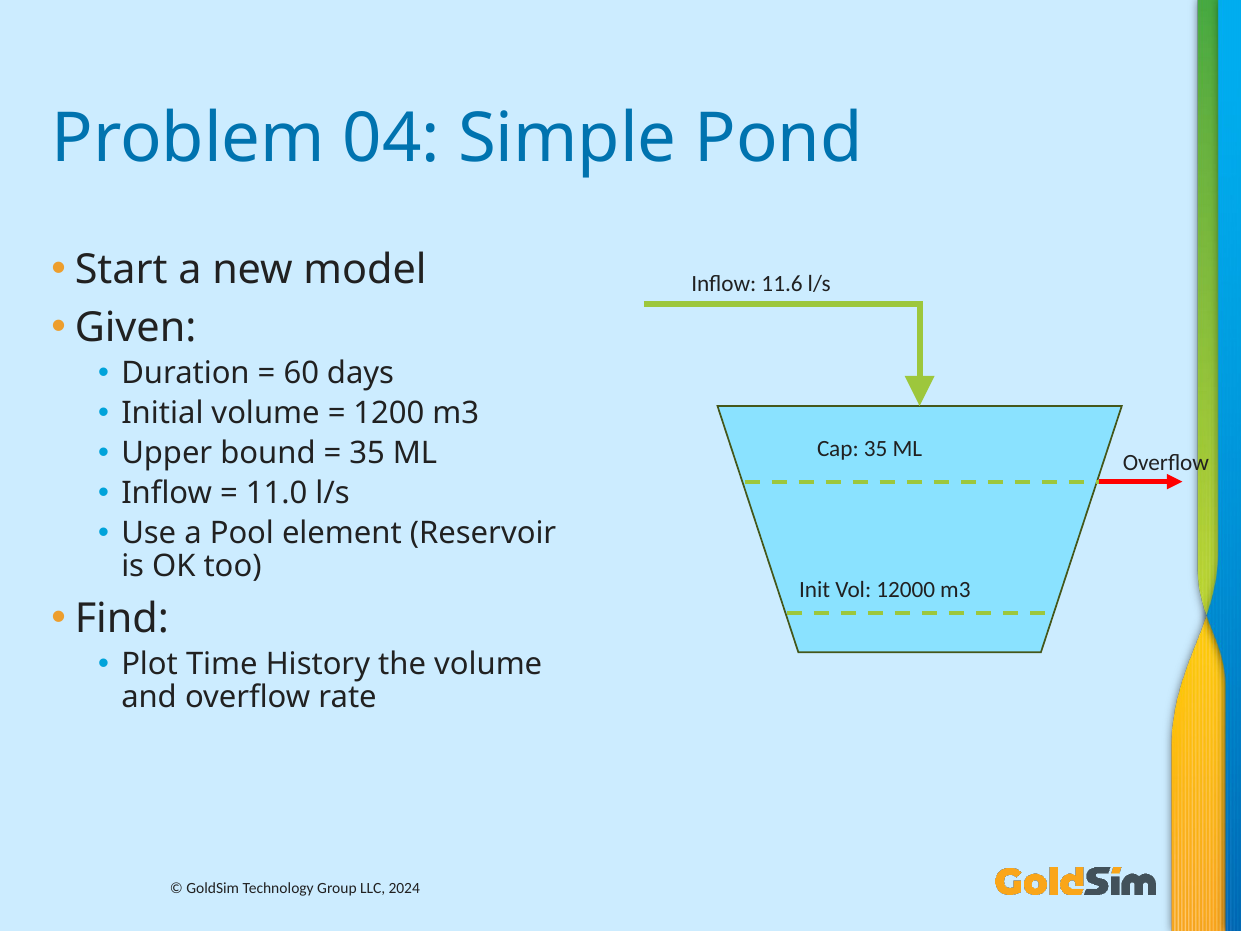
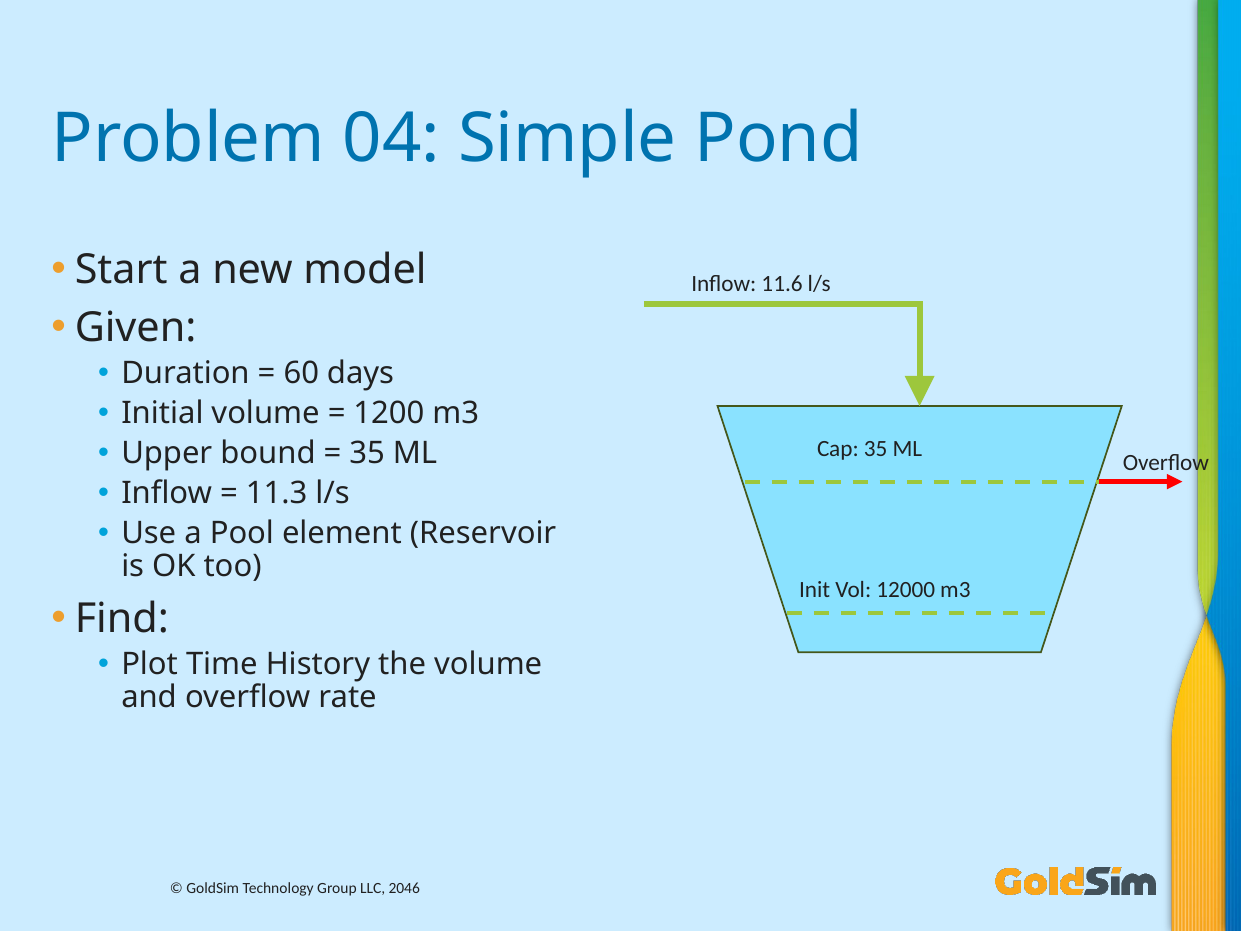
11.0: 11.0 -> 11.3
2024: 2024 -> 2046
